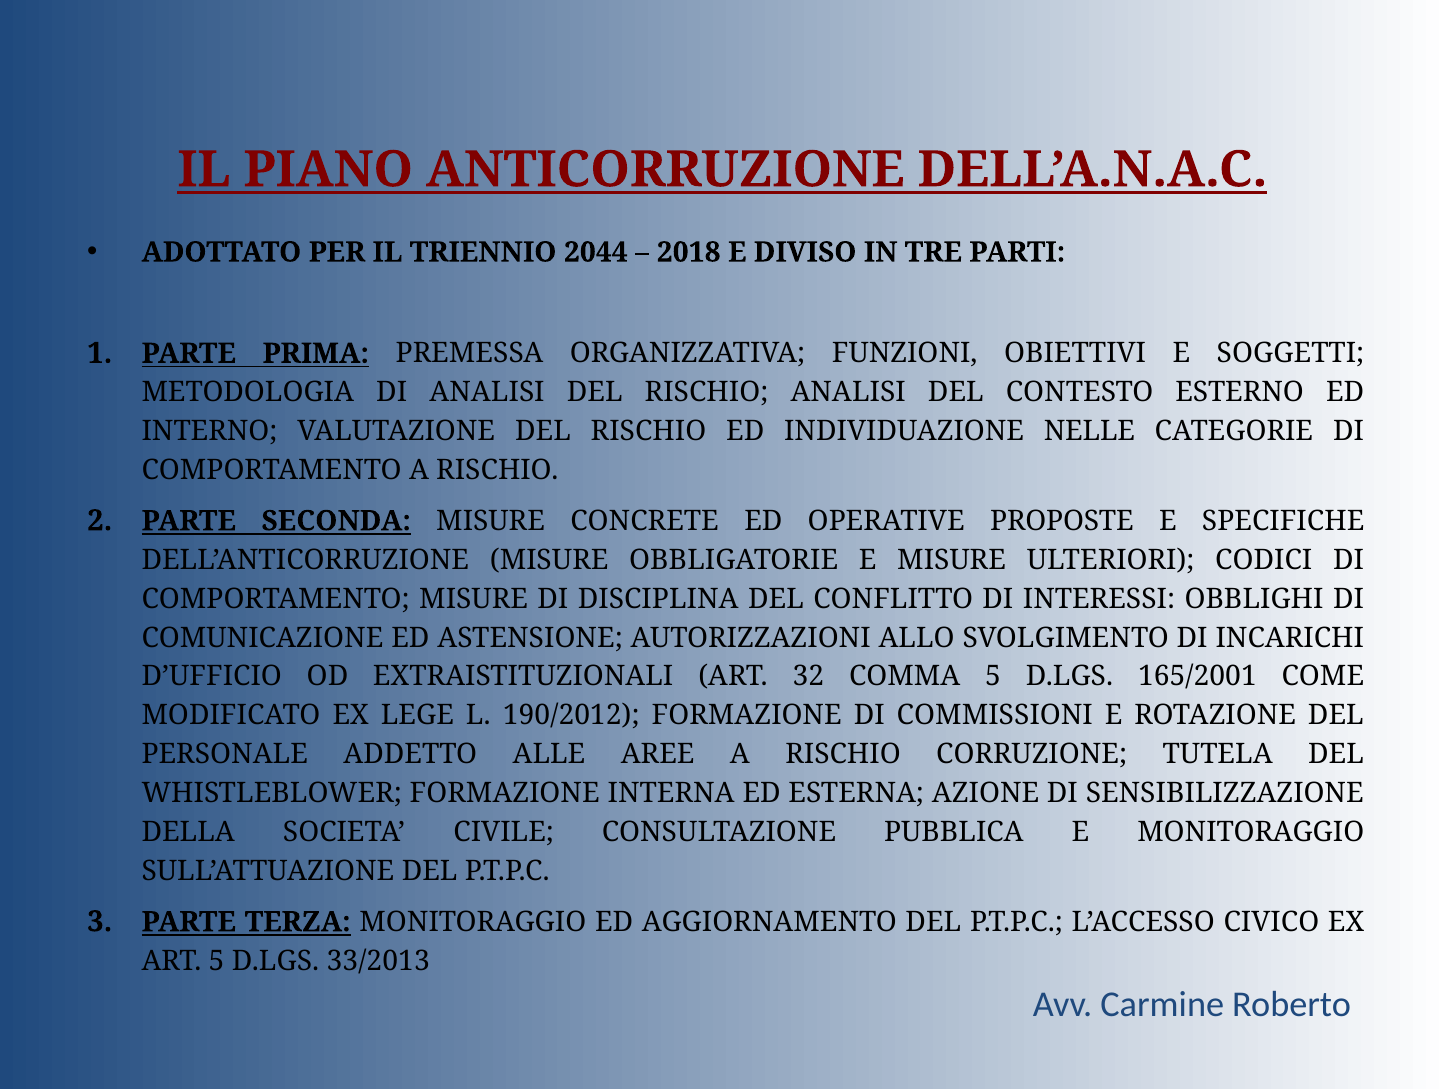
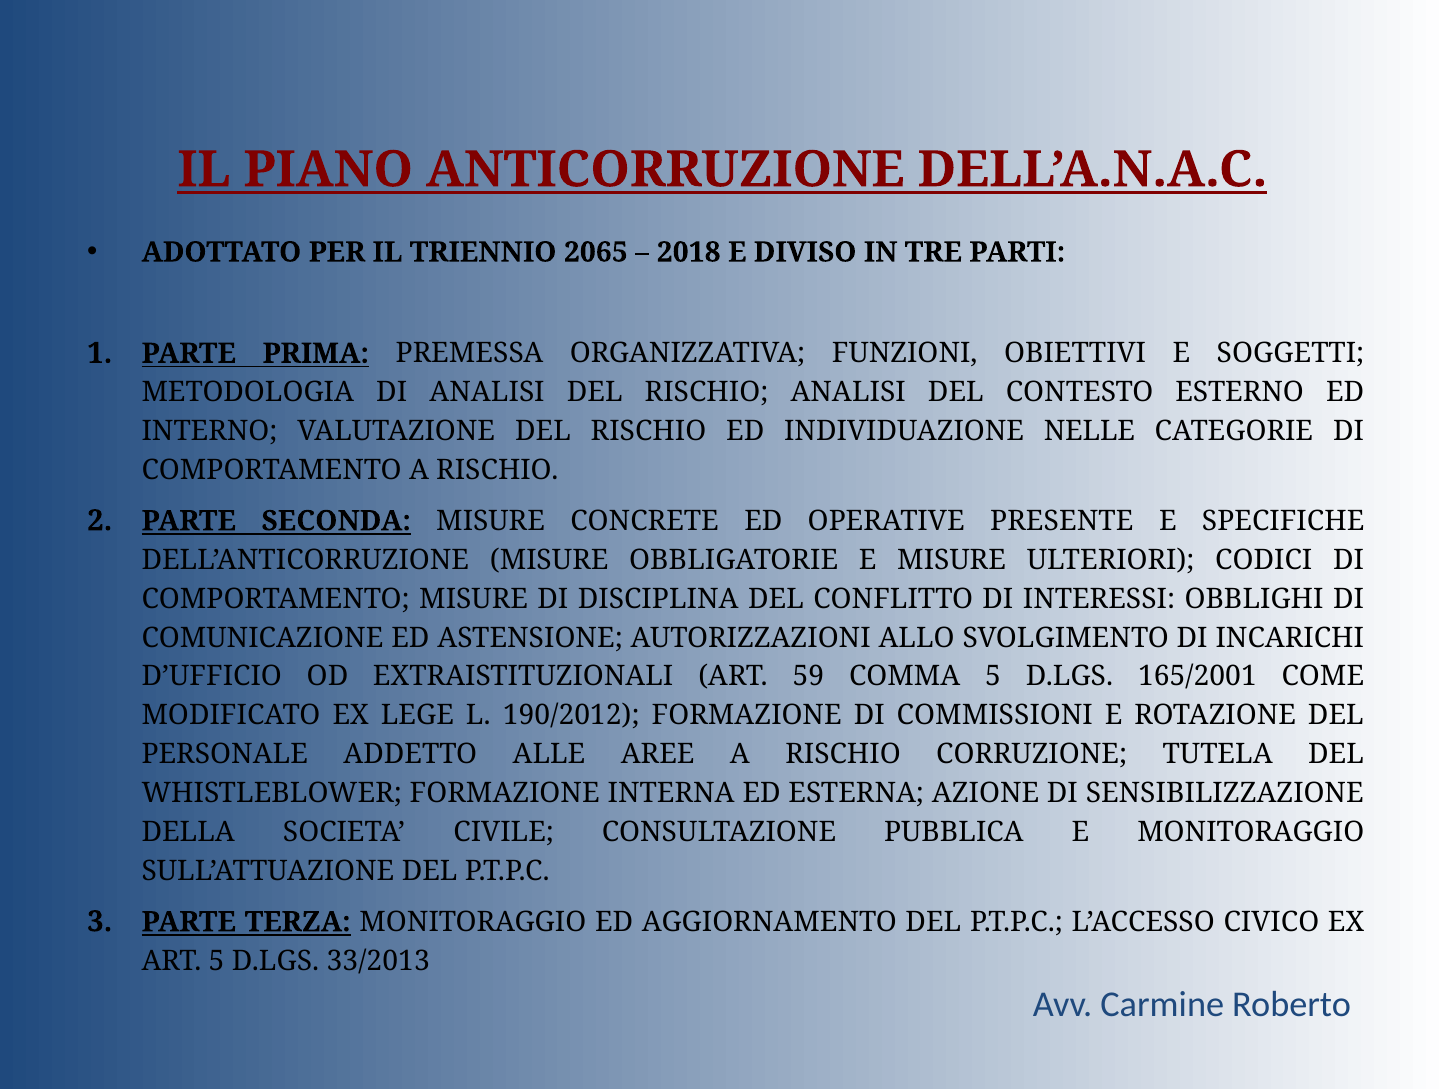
2044: 2044 -> 2065
PROPOSTE: PROPOSTE -> PRESENTE
32: 32 -> 59
